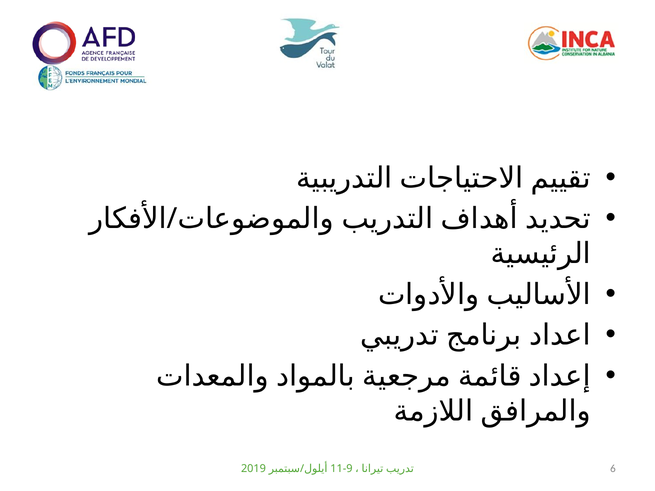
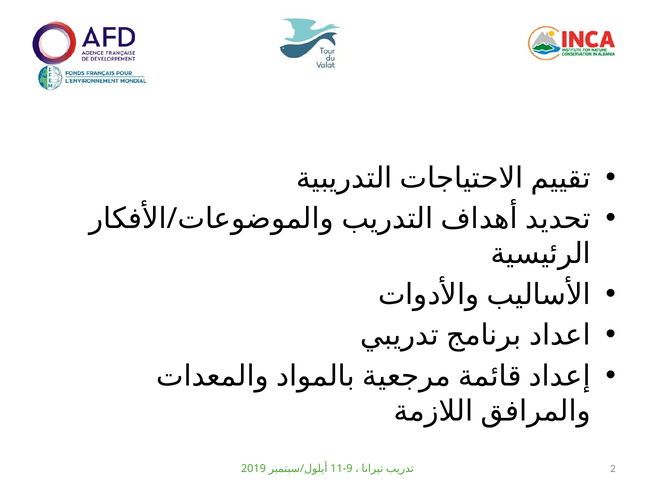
6: 6 -> 2
